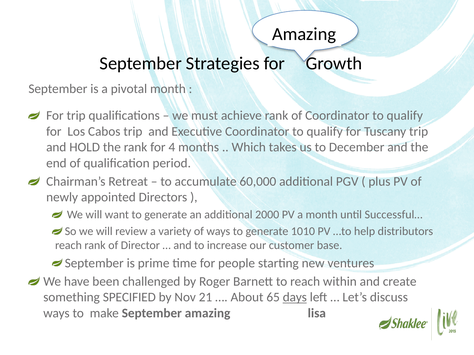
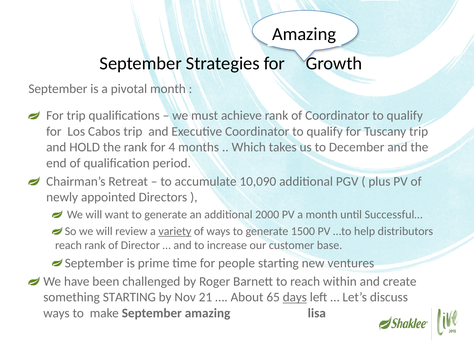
60,000: 60,000 -> 10,090
variety underline: none -> present
1010: 1010 -> 1500
something SPECIFIED: SPECIFIED -> STARTING
